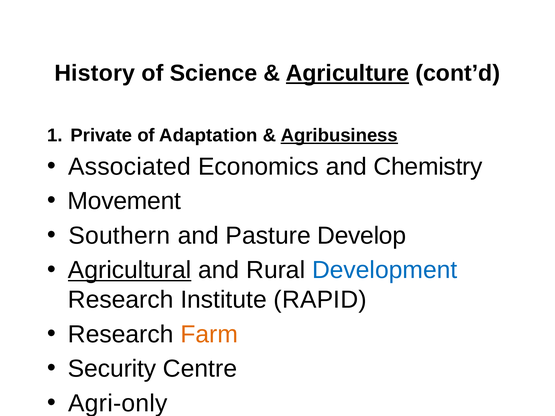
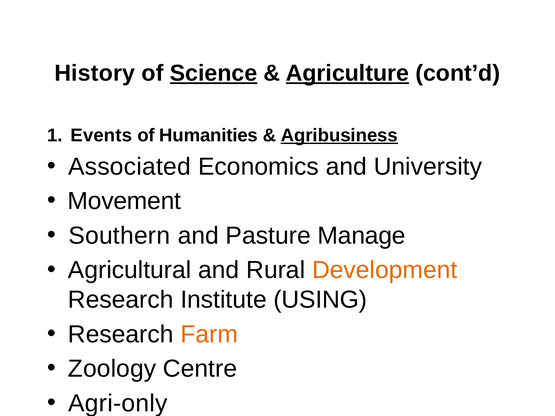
Science underline: none -> present
Private: Private -> Events
Adaptation: Adaptation -> Humanities
Chemistry: Chemistry -> University
Develop: Develop -> Manage
Agricultural underline: present -> none
Development colour: blue -> orange
RAPID: RAPID -> USING
Security: Security -> Zoology
